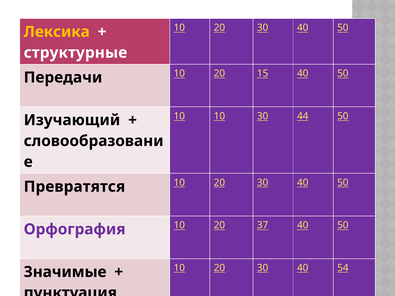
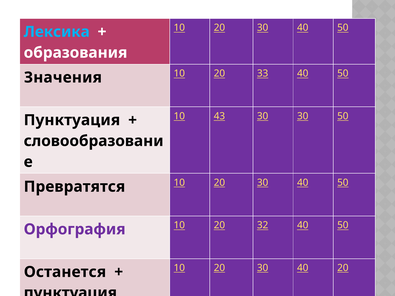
Лексика colour: yellow -> light blue
структурные: структурные -> образования
Передачи: Передачи -> Значения
15: 15 -> 33
10 10: 10 -> 43
30 44: 44 -> 30
Изучающий at (72, 120): Изучающий -> Пунктуация
37: 37 -> 32
40 54: 54 -> 20
Значимые: Значимые -> Останется
